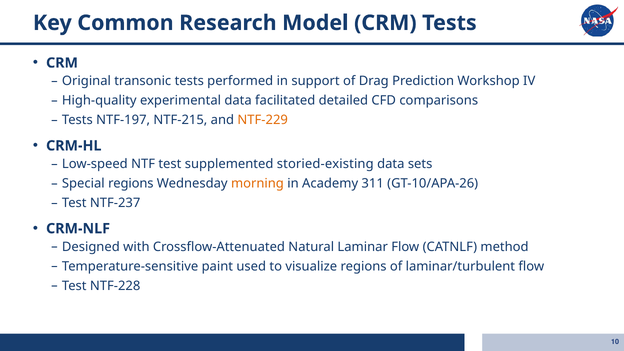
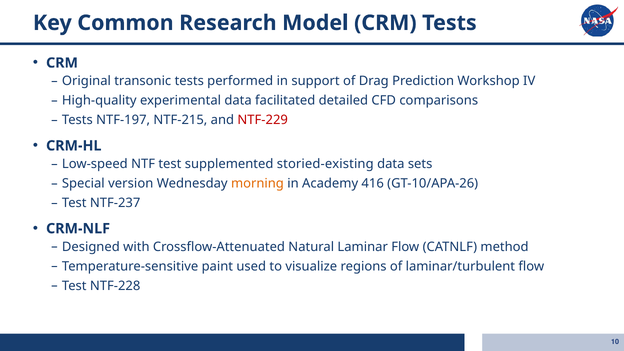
NTF-229 colour: orange -> red
Special regions: regions -> version
311: 311 -> 416
